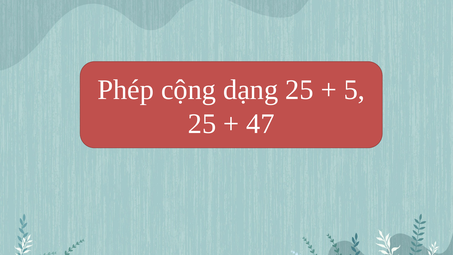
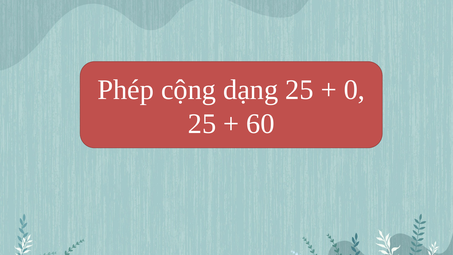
5: 5 -> 0
47: 47 -> 60
